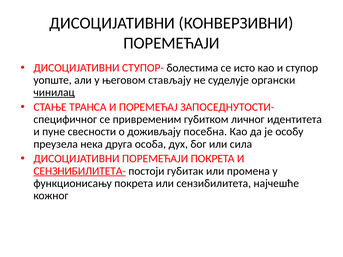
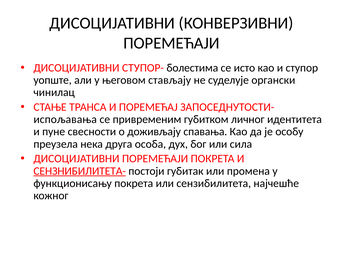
чинилац underline: present -> none
специфичног: специфичног -> испољавања
посебна: посебна -> спавања
